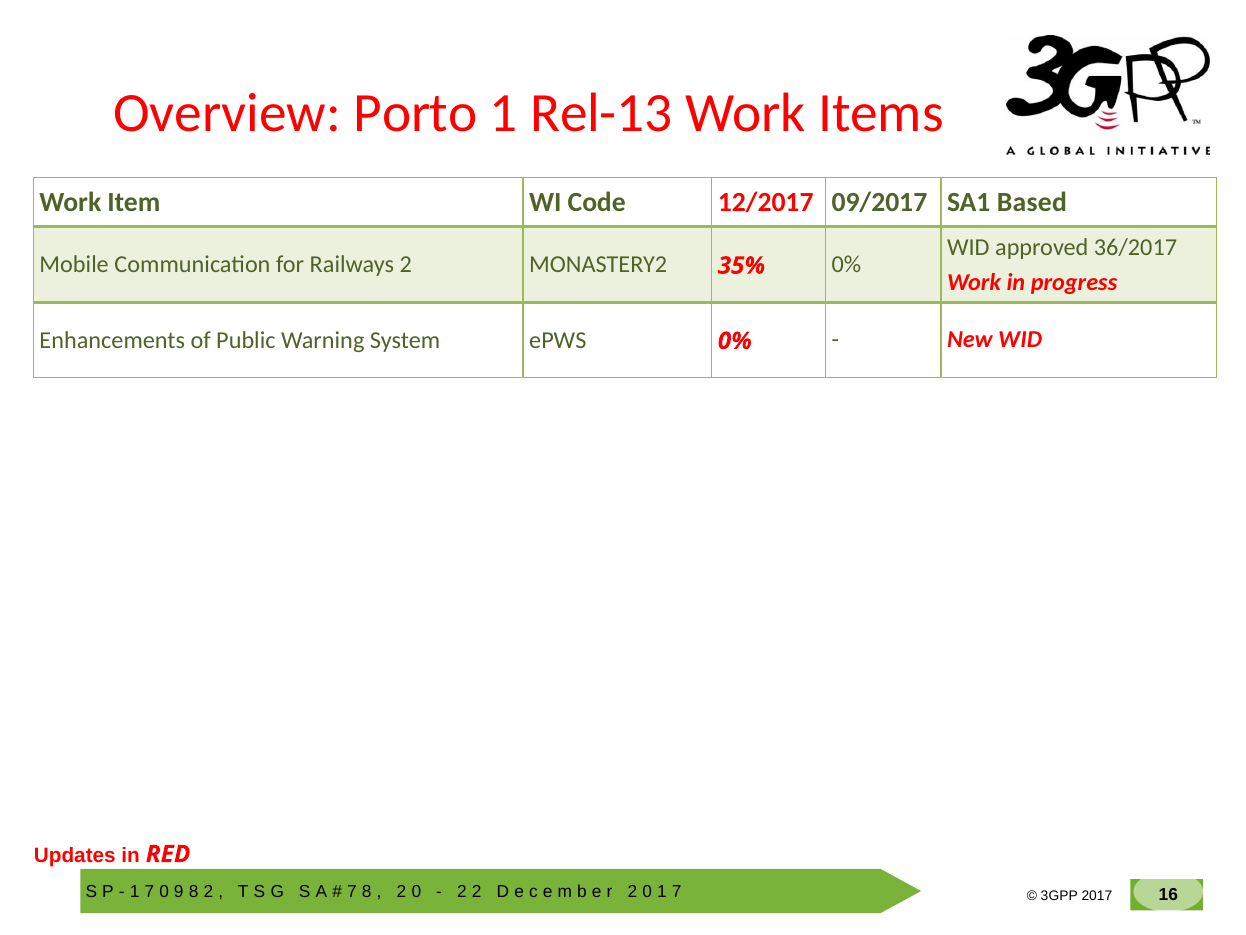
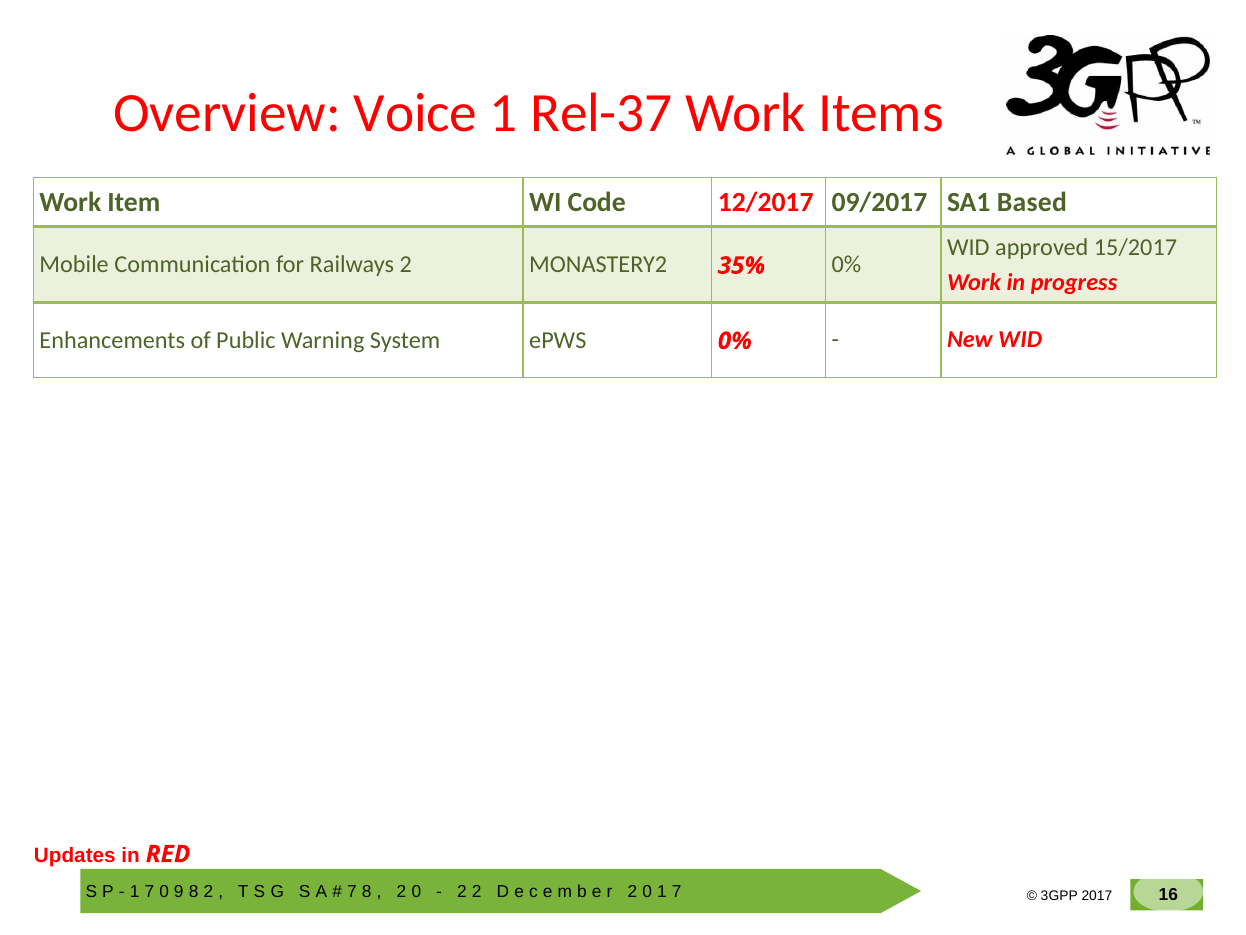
Porto: Porto -> Voice
Rel-13: Rel-13 -> Rel-37
36/2017: 36/2017 -> 15/2017
